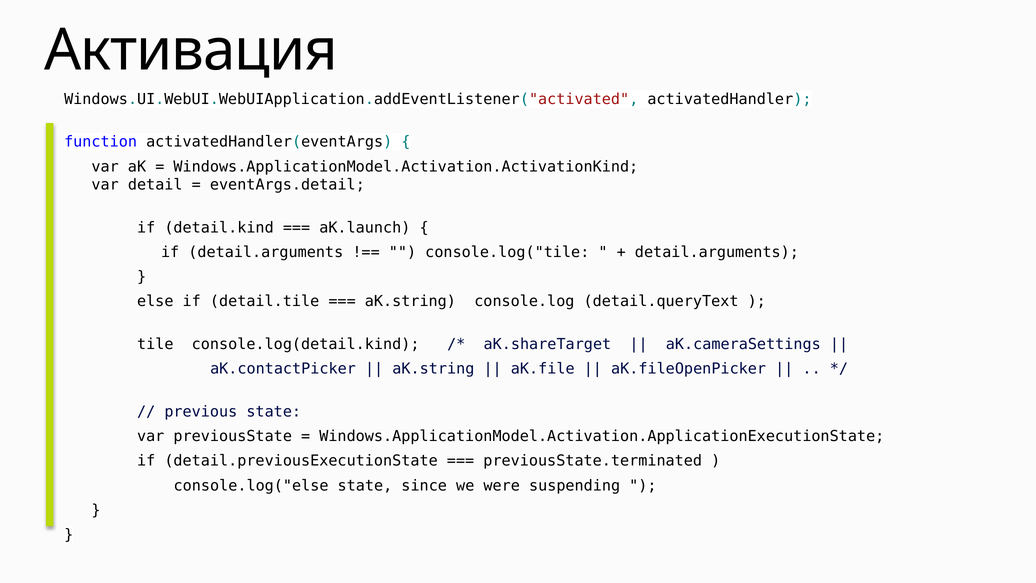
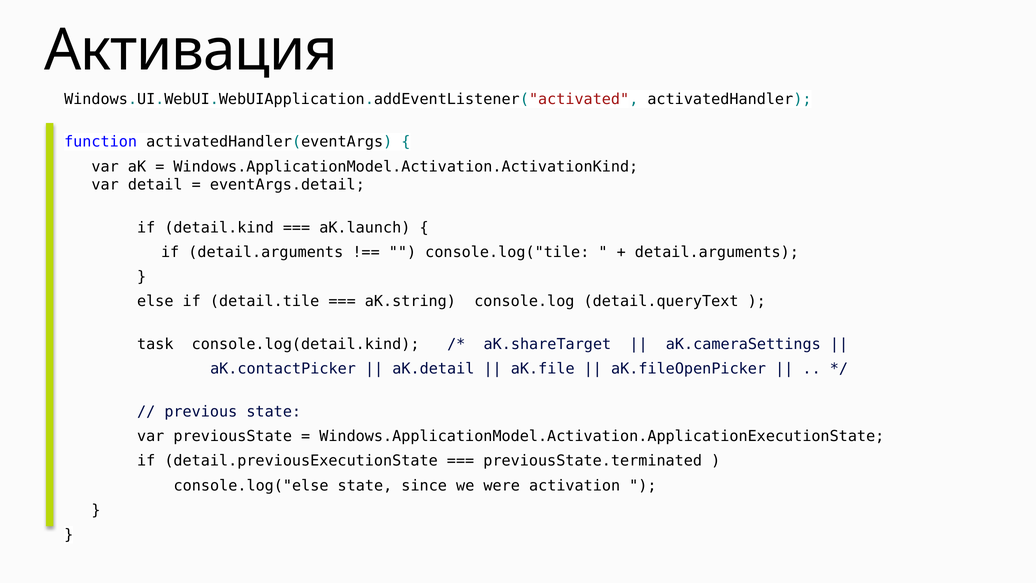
tile: tile -> task
aK.string at (433, 369): aK.string -> aK.detail
suspending: suspending -> activation
